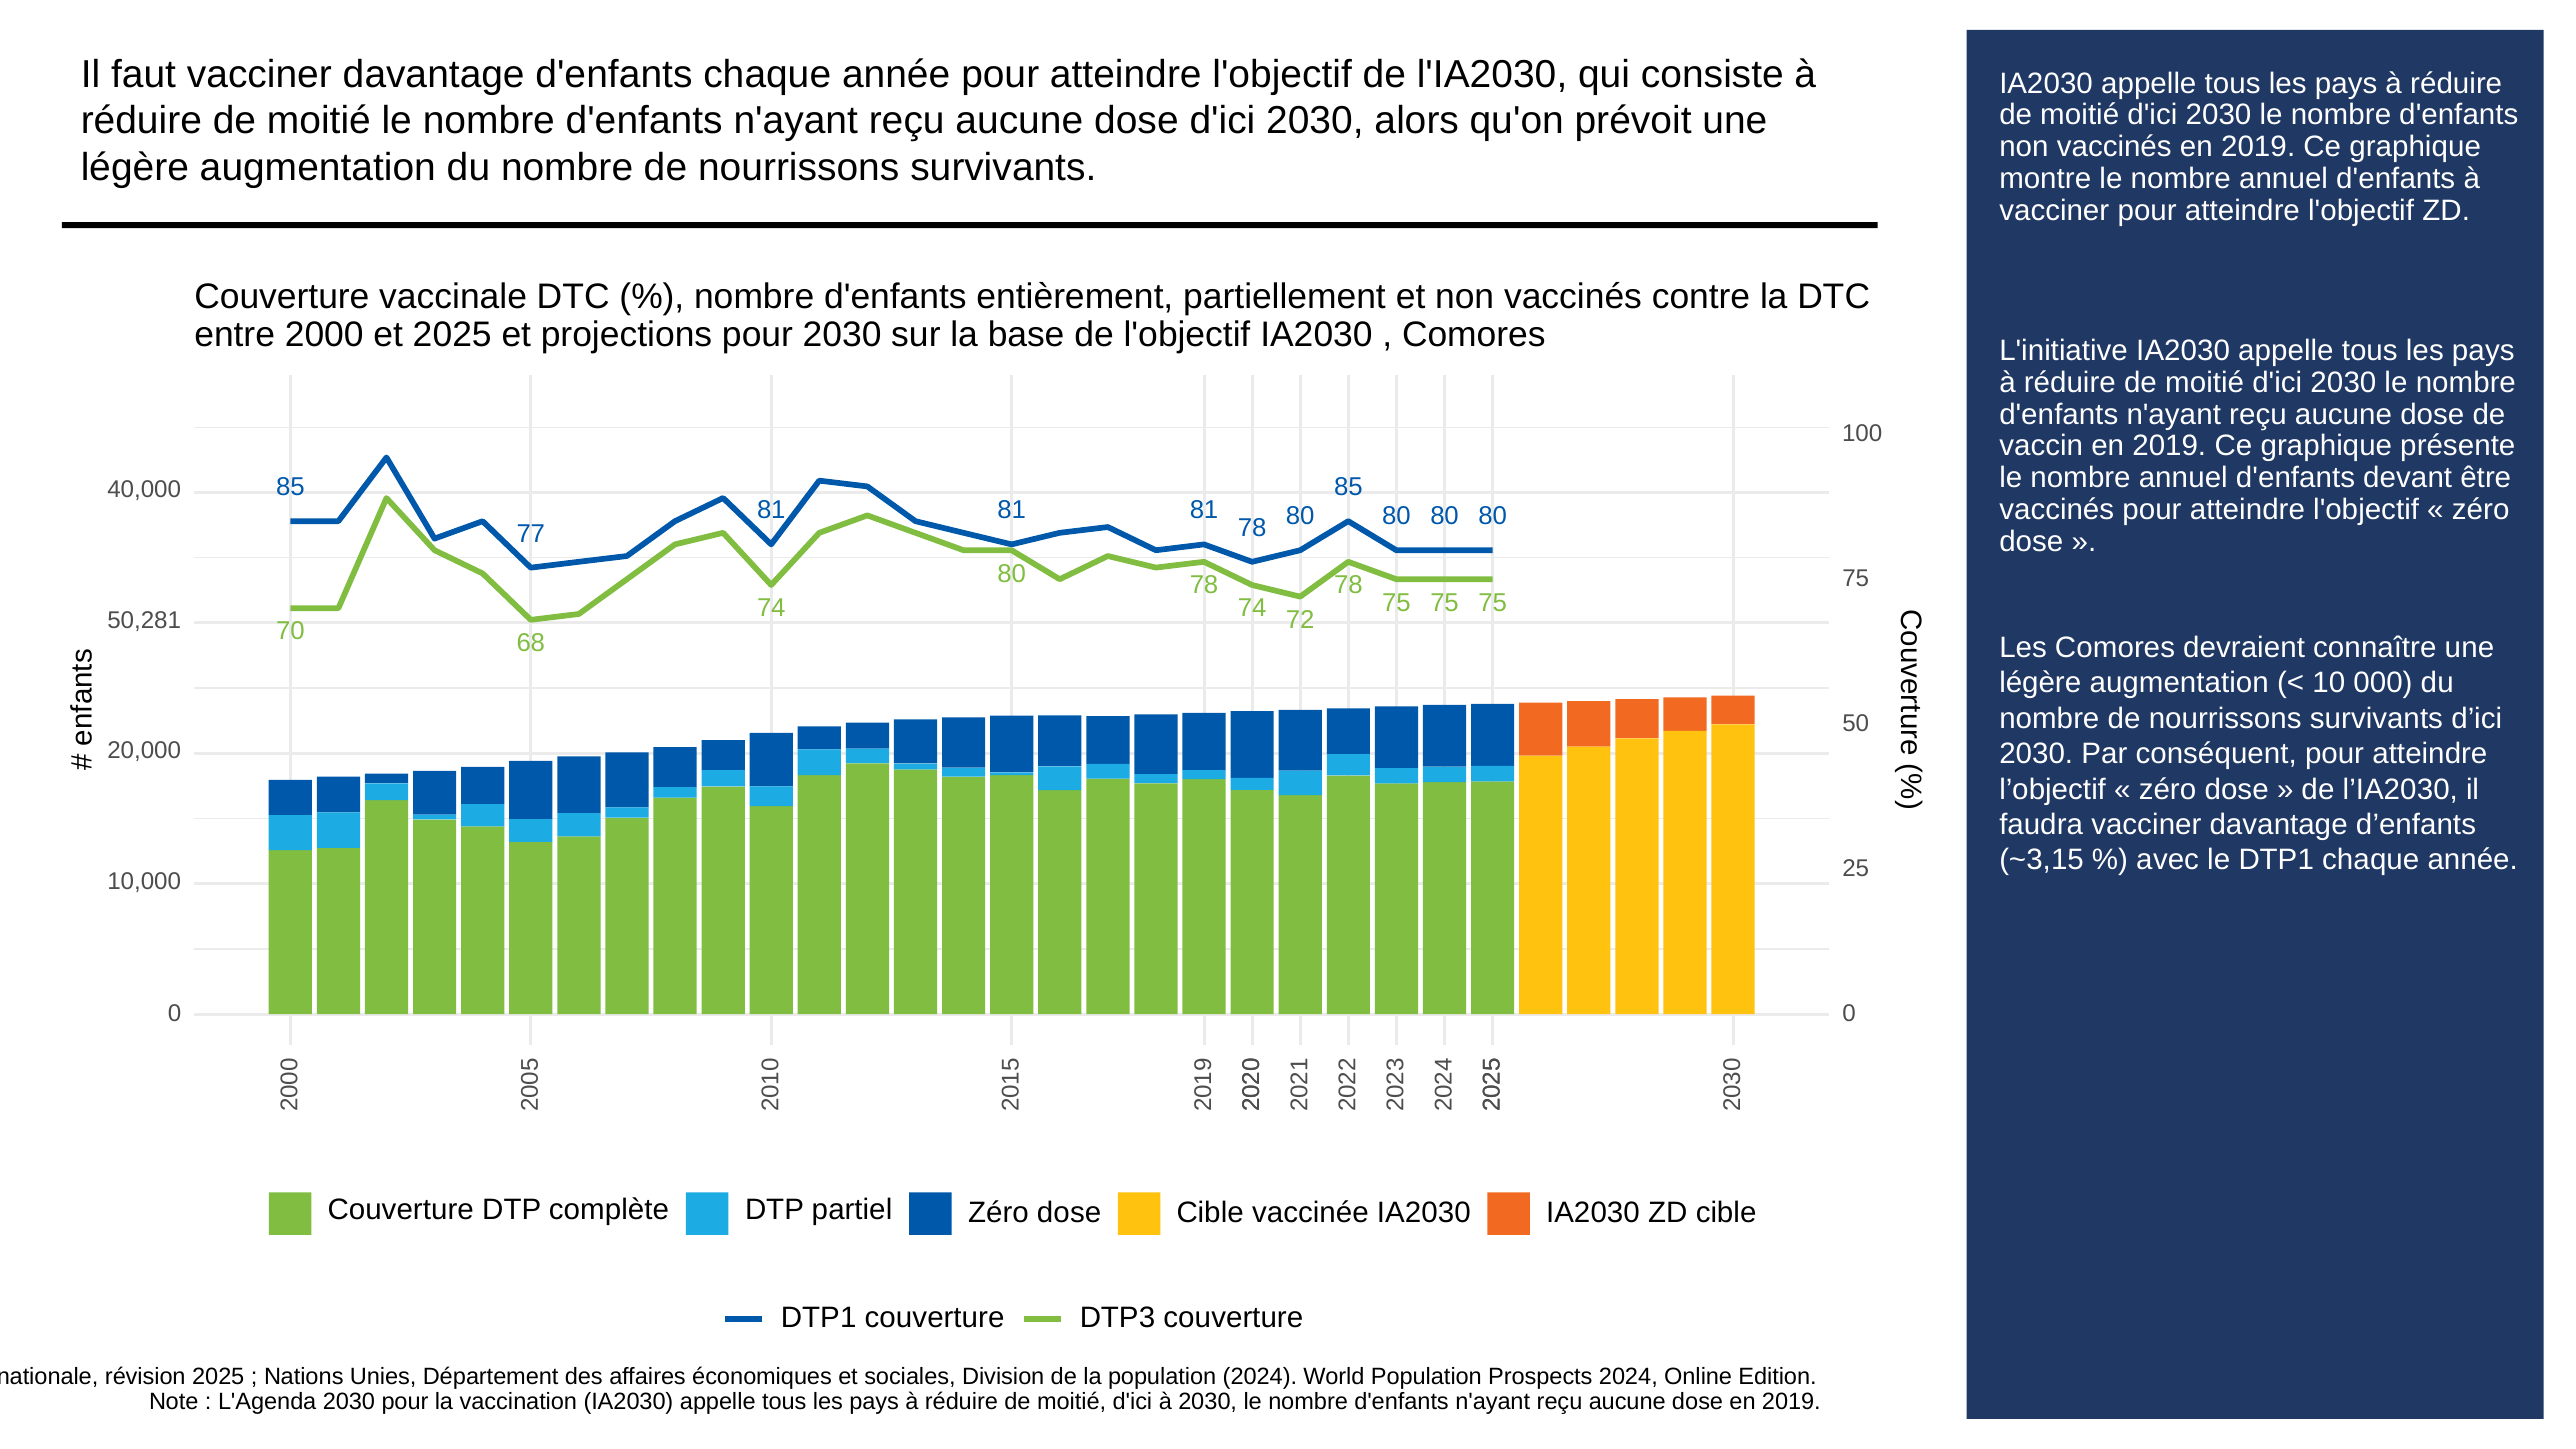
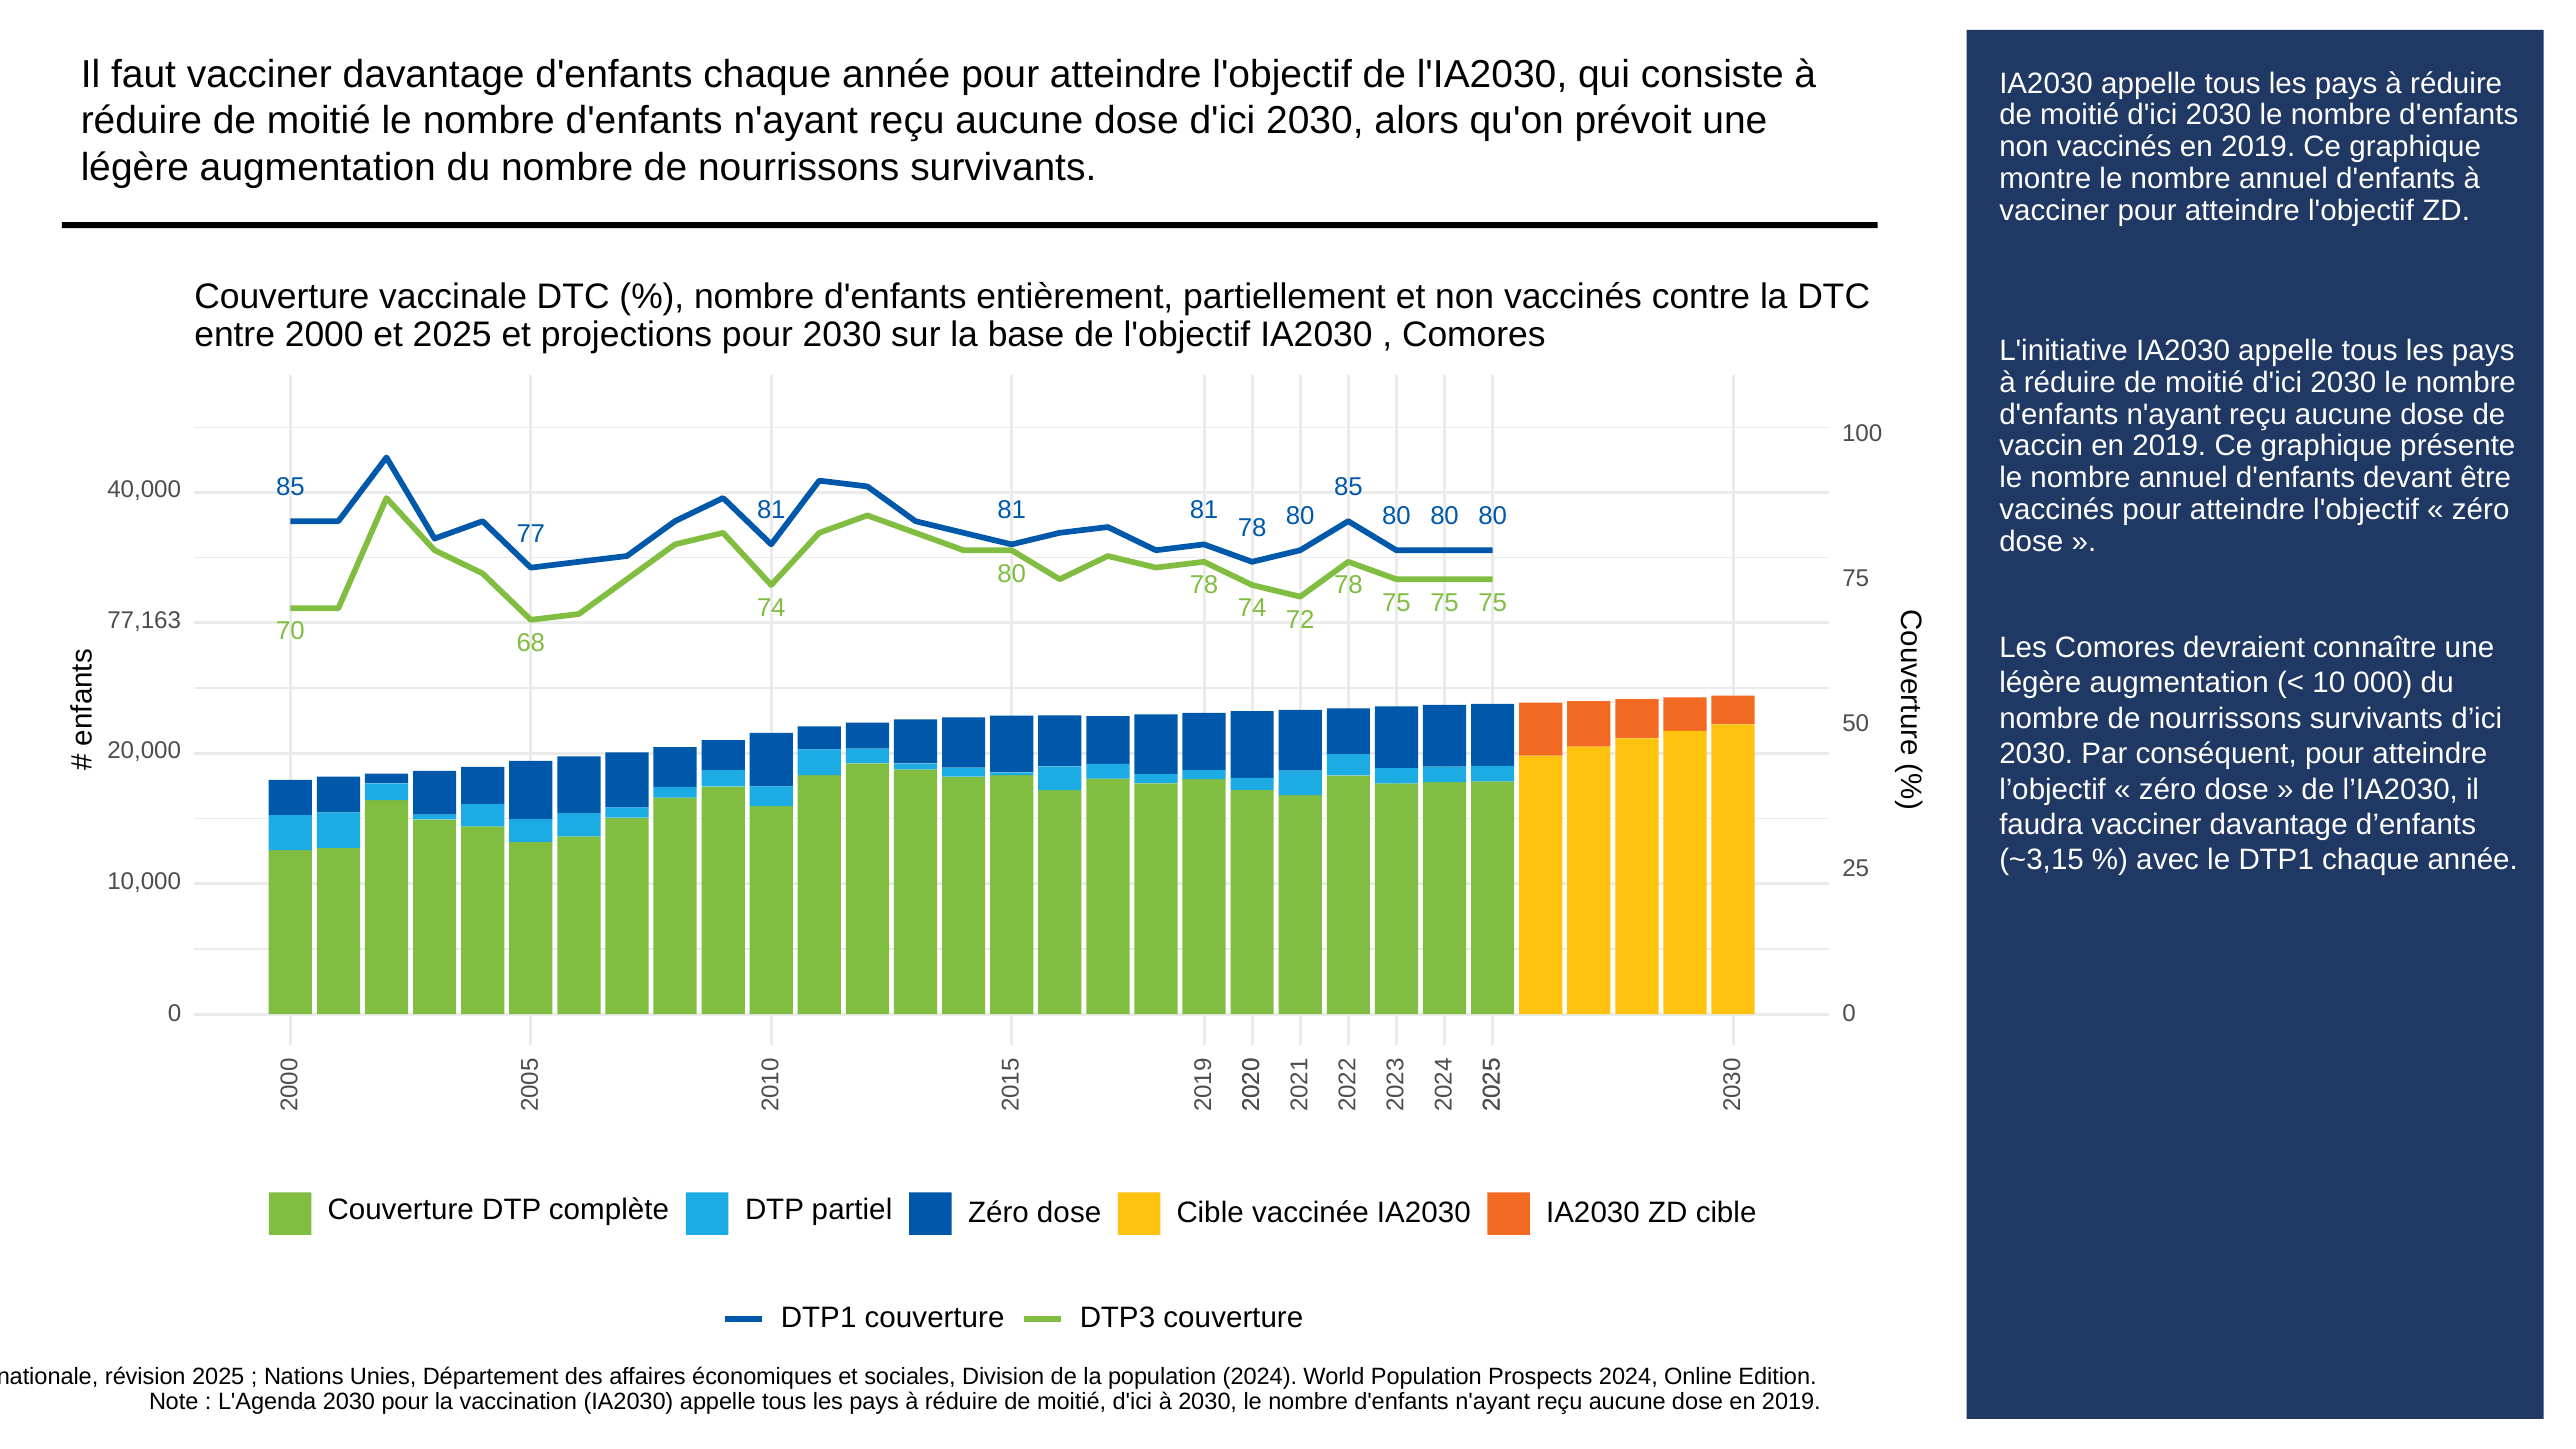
50,281: 50,281 -> 77,163
